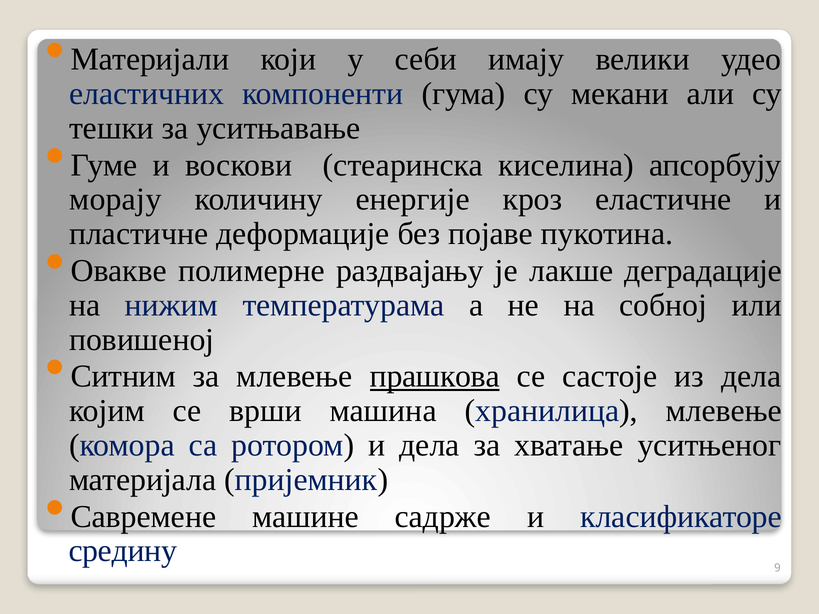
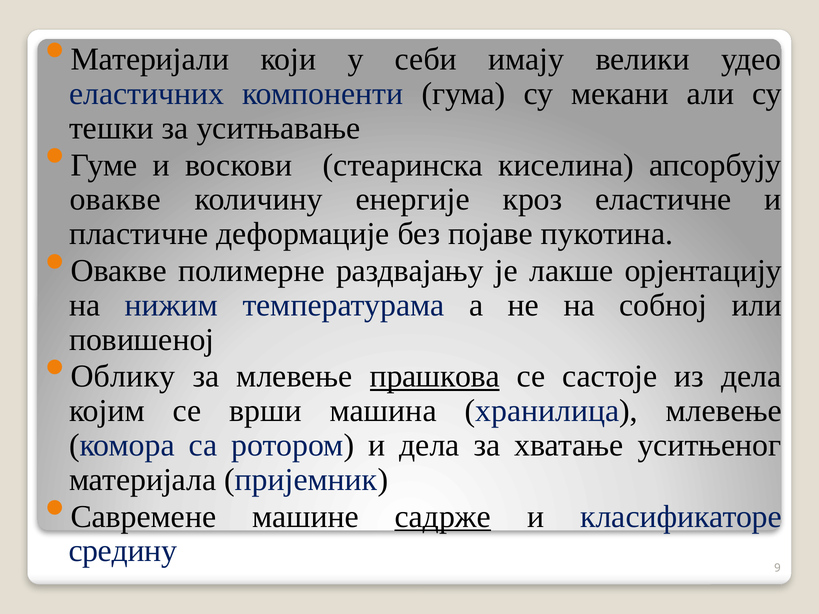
морају at (115, 199): морају -> овакве
деградације: деградације -> орјентацију
Ситним: Ситним -> Облику
садрже underline: none -> present
